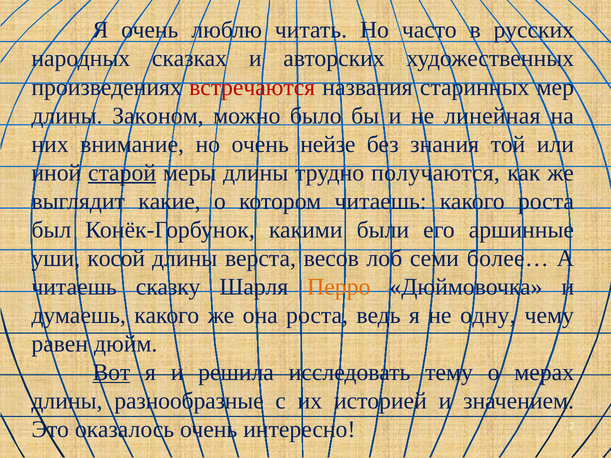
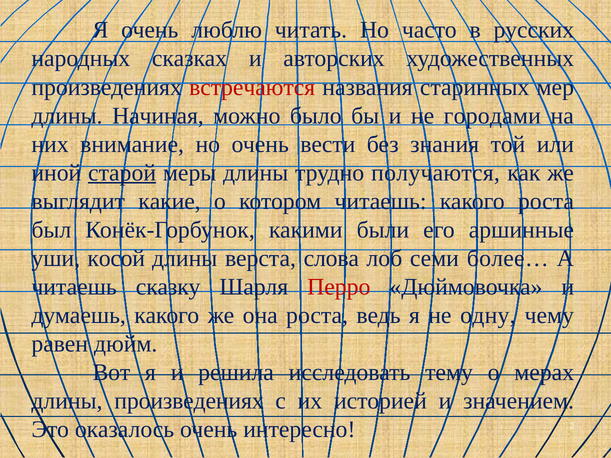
Законом: Законом -> Начиная
линейная: линейная -> городами
нейзе: нейзе -> вести
весов: весов -> слова
Перро colour: orange -> red
Вот underline: present -> none
длины разнообразные: разнообразные -> произведениях
